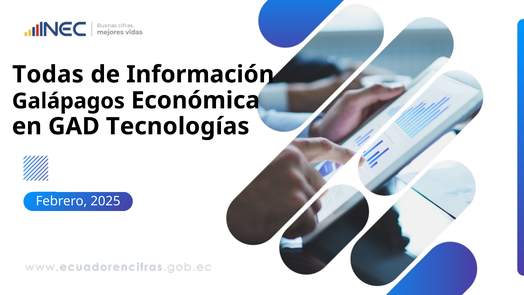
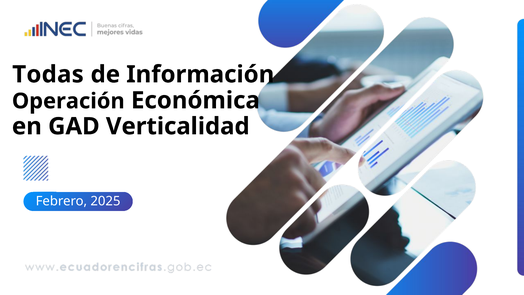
Galápagos: Galápagos -> Operación
Tecnologías: Tecnologías -> Verticalidad
